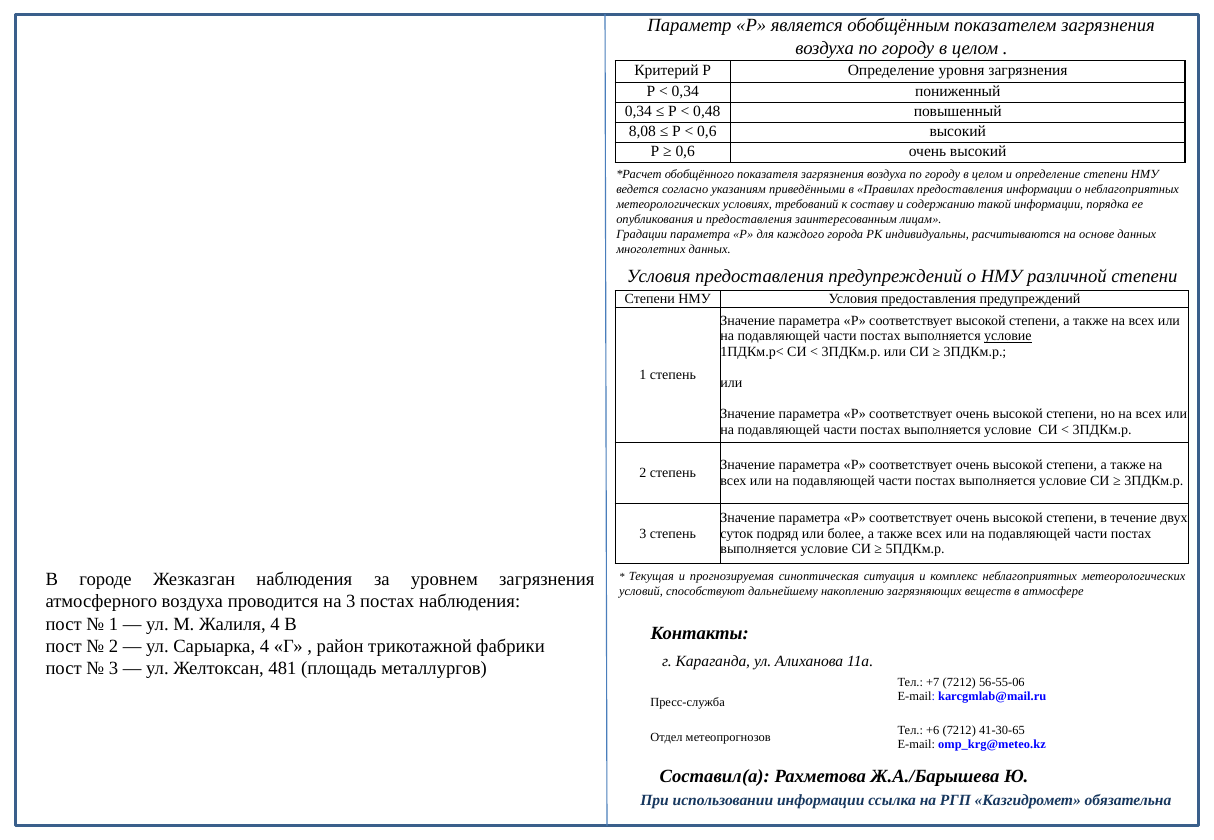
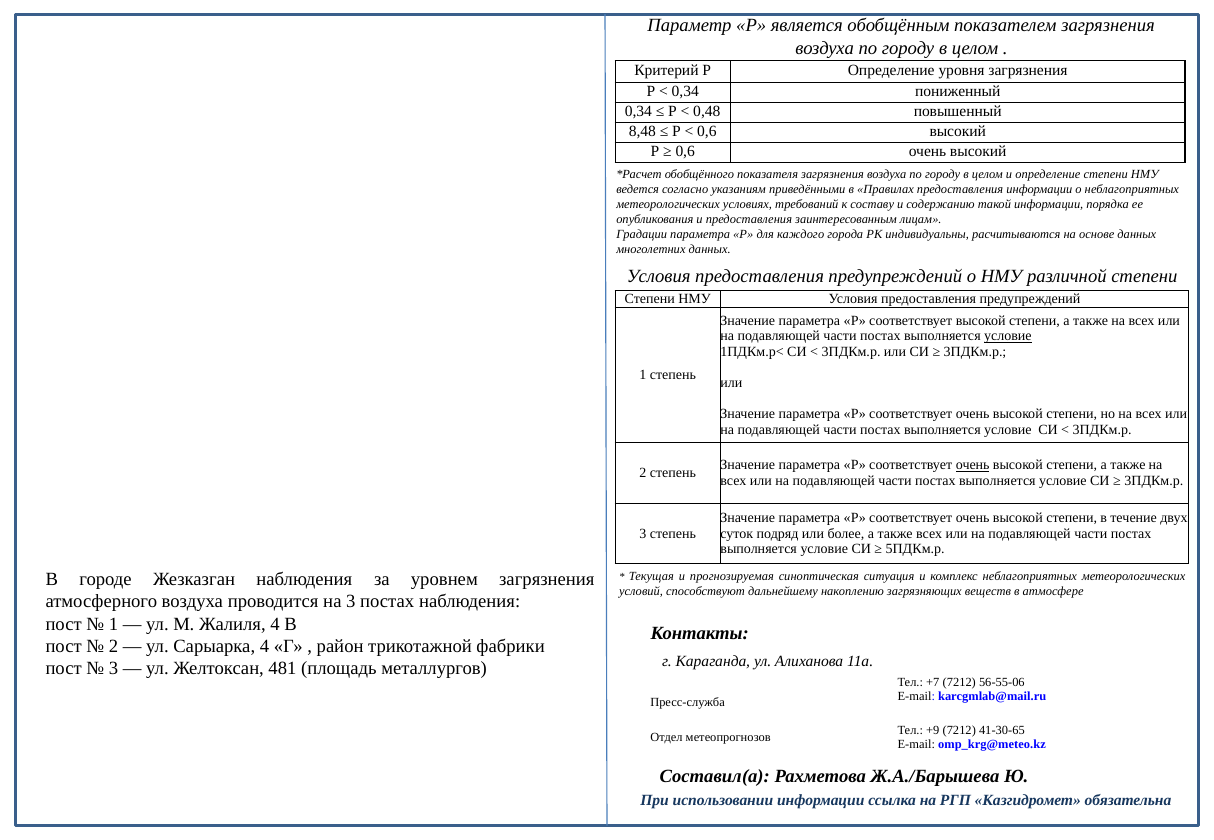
8,08: 8,08 -> 8,48
очень at (973, 465) underline: none -> present
+6: +6 -> +9
